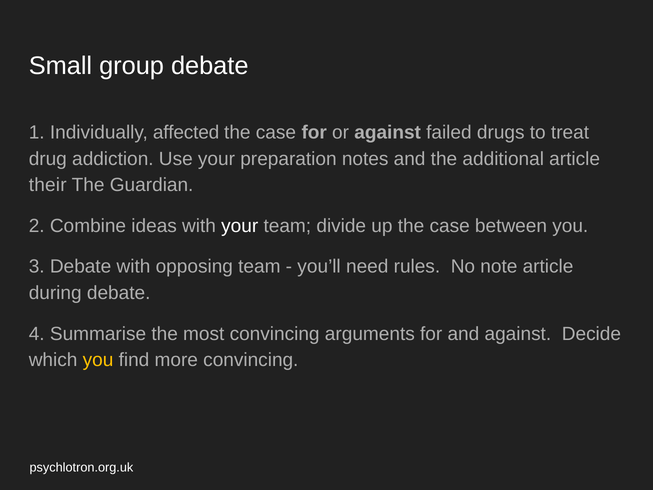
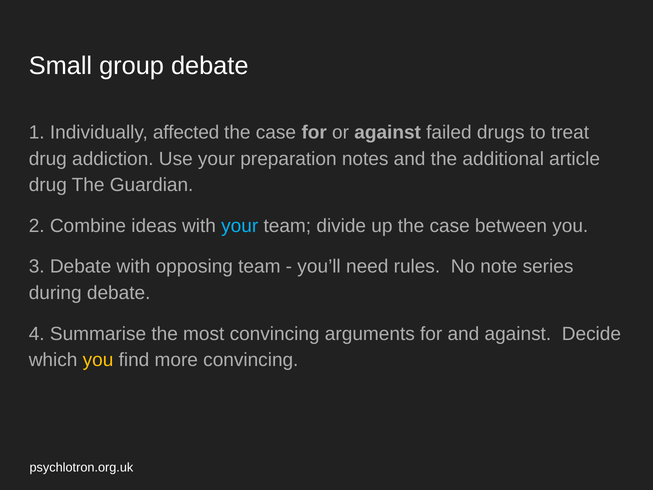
their at (48, 185): their -> drug
your at (240, 226) colour: white -> light blue
note article: article -> series
